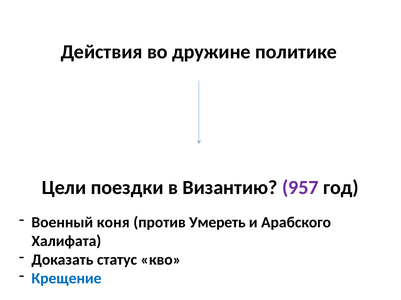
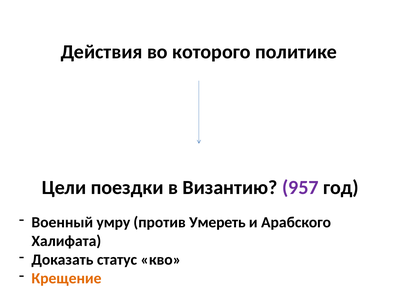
дружине: дружине -> которого
коня: коня -> умру
Крещение colour: blue -> orange
